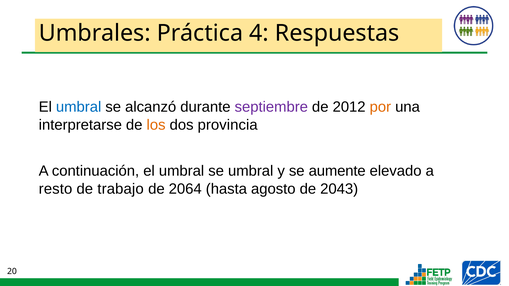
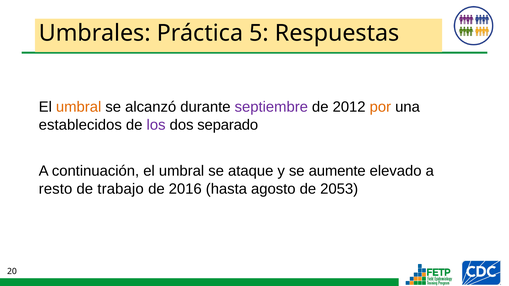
4: 4 -> 5
umbral at (79, 107) colour: blue -> orange
interpretarse: interpretarse -> establecidos
los colour: orange -> purple
provincia: provincia -> separado
se umbral: umbral -> ataque
2064: 2064 -> 2016
2043: 2043 -> 2053
